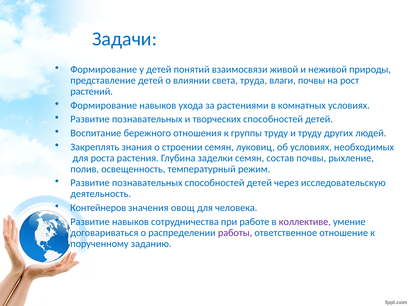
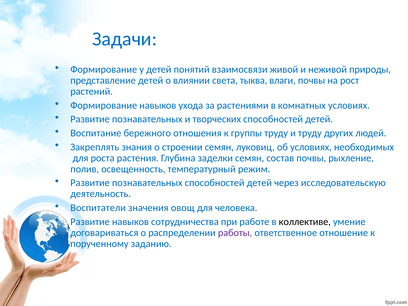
труда: труда -> тыква
Контейнеров: Контейнеров -> Воспитатели
коллективе colour: purple -> black
